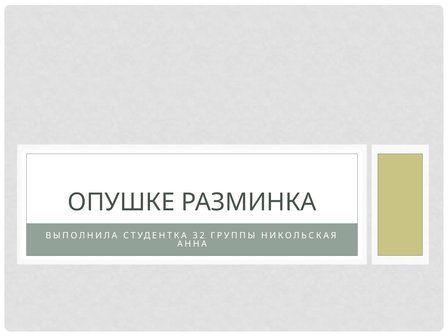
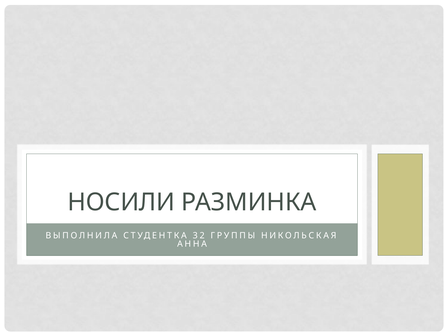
ОПУШКЕ: ОПУШКЕ -> НОСИЛИ
